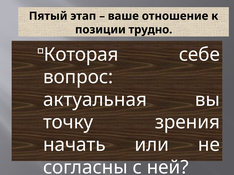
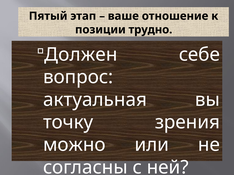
Которая: Которая -> Должен
начать: начать -> можно
